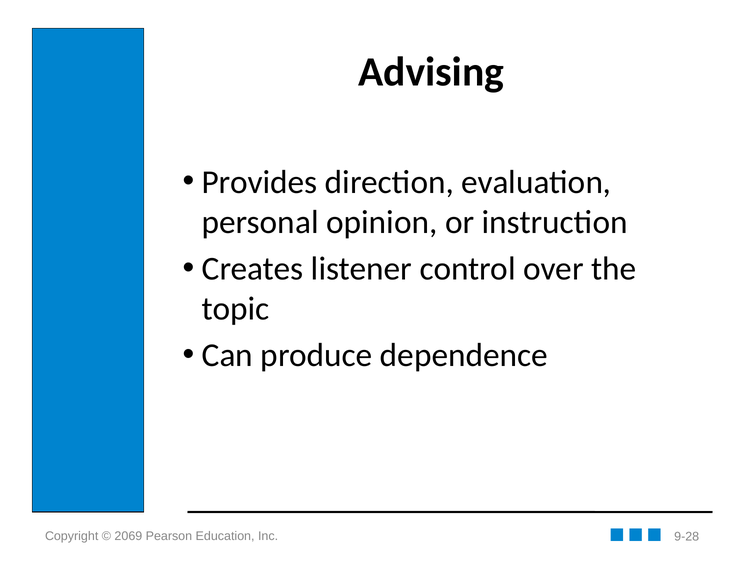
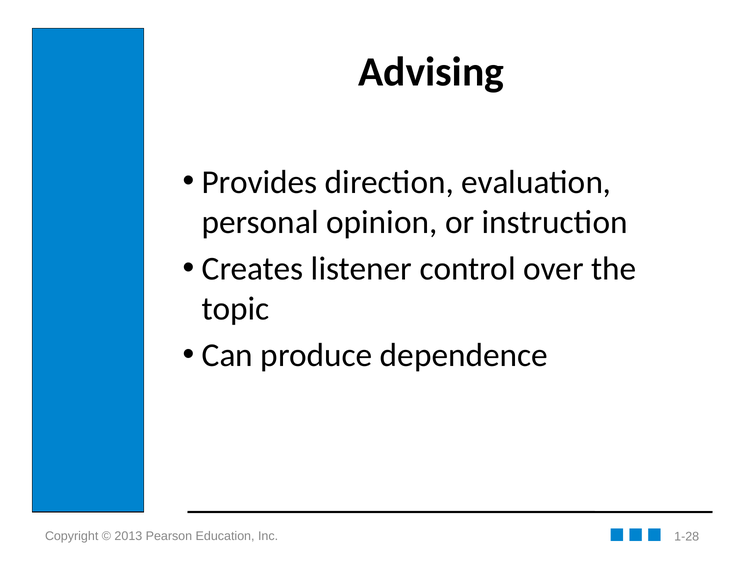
2069: 2069 -> 2013
9-28: 9-28 -> 1-28
